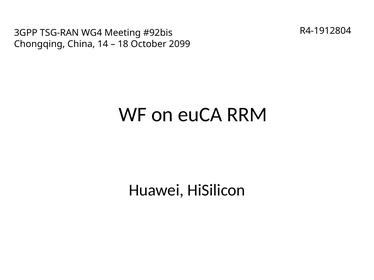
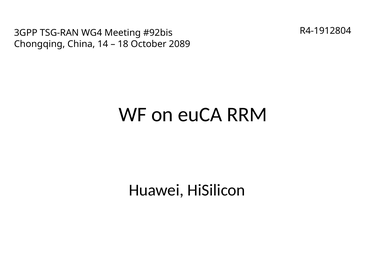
2099: 2099 -> 2089
